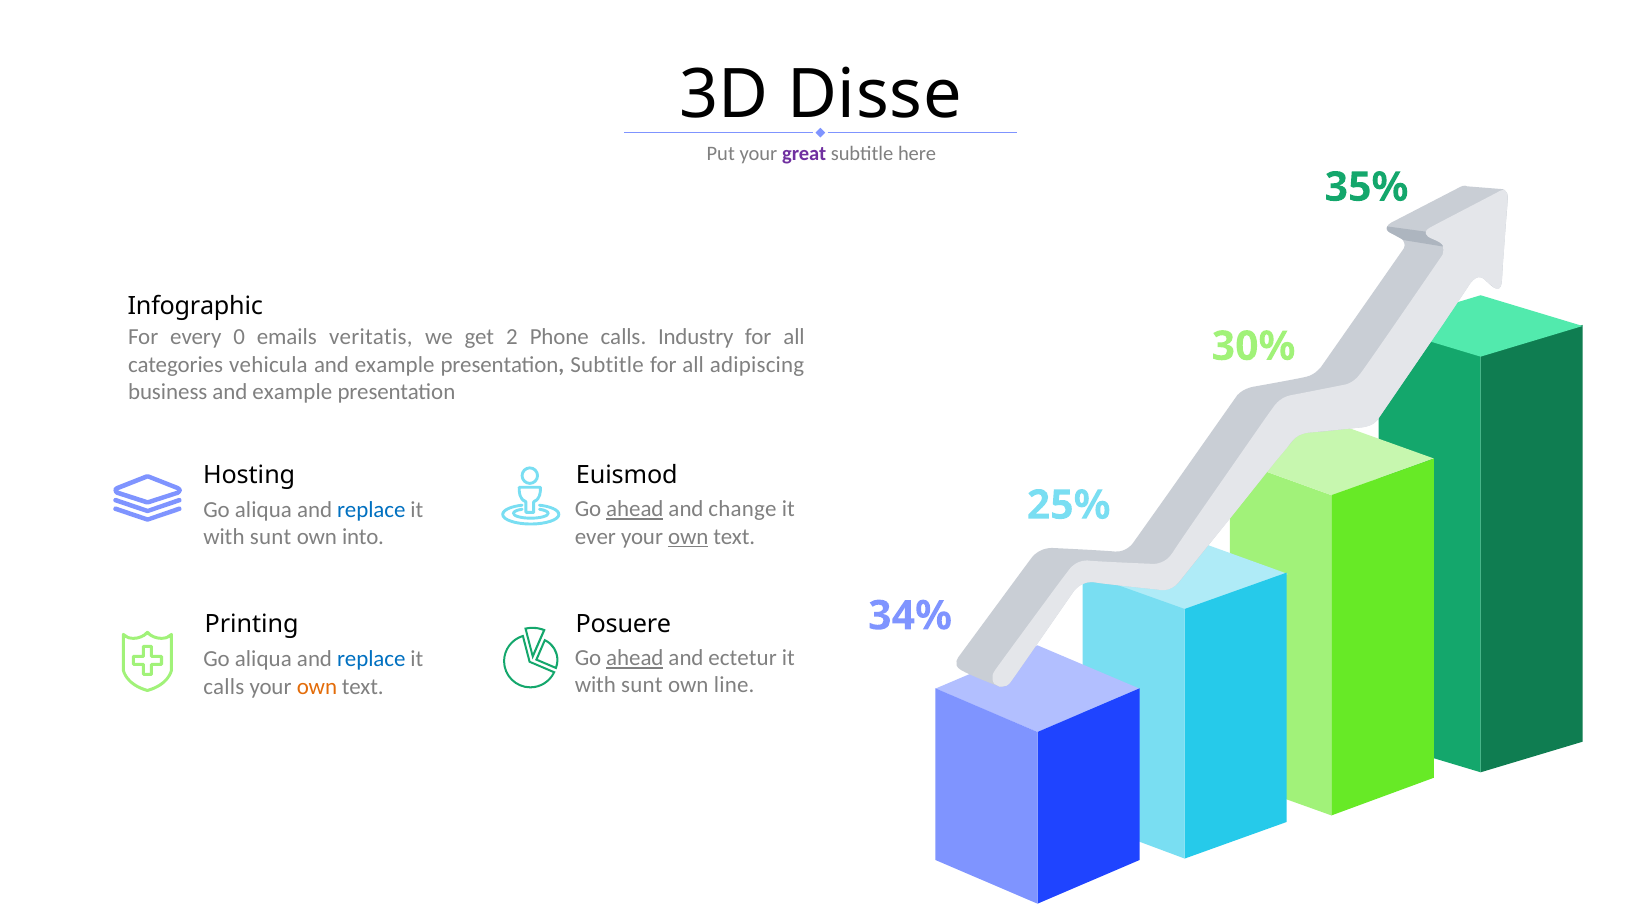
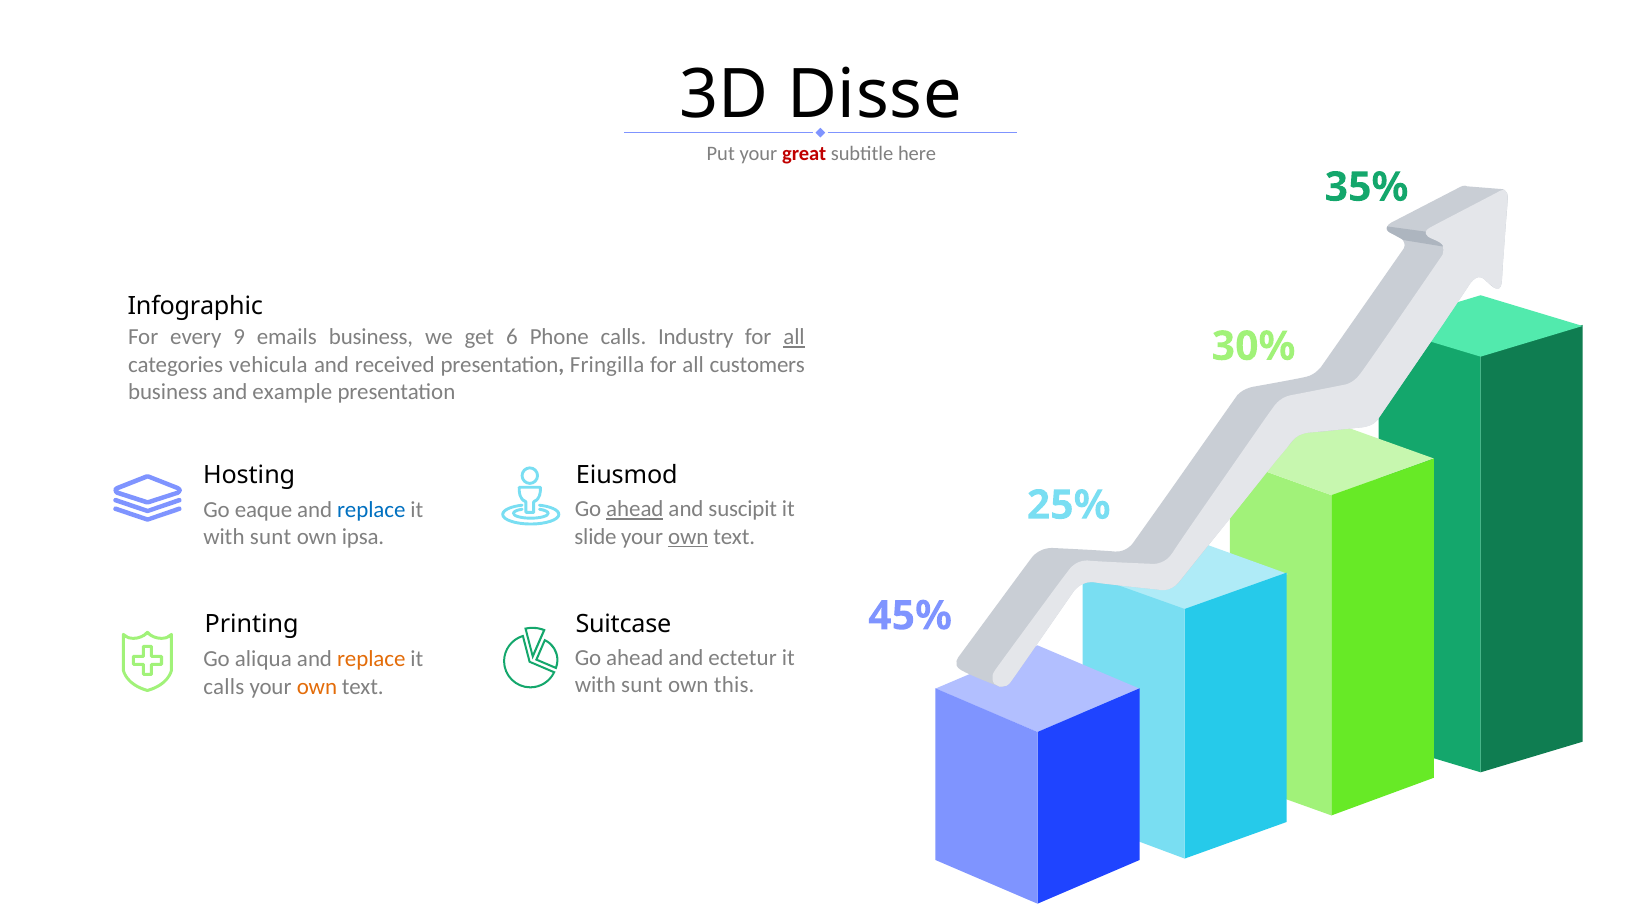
great colour: purple -> red
0: 0 -> 9
emails veritatis: veritatis -> business
2: 2 -> 6
all at (794, 337) underline: none -> present
example at (395, 365): example -> received
presentation Subtitle: Subtitle -> Fringilla
adipiscing: adipiscing -> customers
Euismod: Euismod -> Eiusmod
change: change -> suscipit
aliqua at (263, 510): aliqua -> eaque
ever: ever -> slide
into: into -> ipsa
34%: 34% -> 45%
Posuere: Posuere -> Suitcase
ahead at (635, 658) underline: present -> none
replace at (371, 659) colour: blue -> orange
line: line -> this
